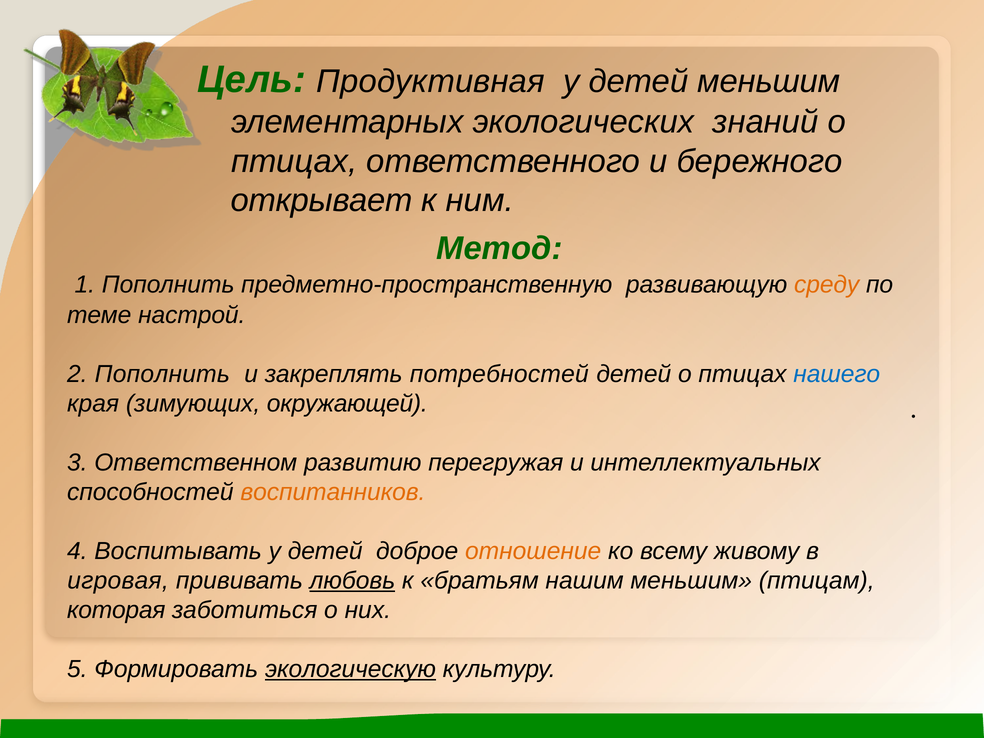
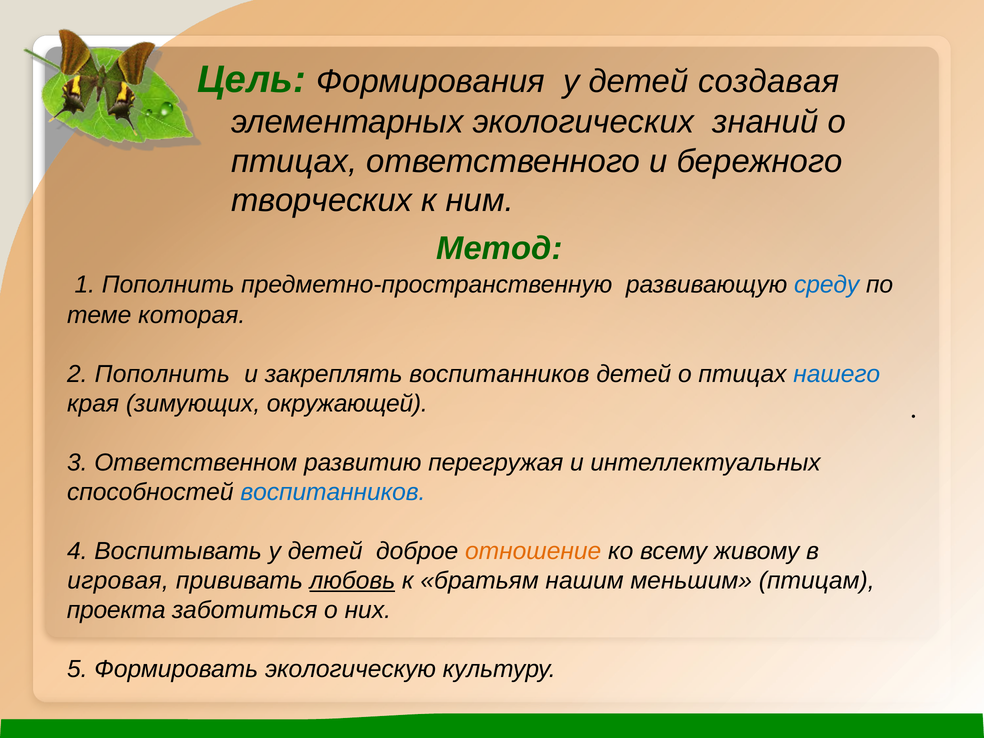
Продуктивная: Продуктивная -> Формирования
детей меньшим: меньшим -> создавая
открывает: открывает -> творческих
среду colour: orange -> blue
настрой: настрой -> которая
закреплять потребностей: потребностей -> воспитанников
воспитанников at (333, 492) colour: orange -> blue
которая: которая -> проекта
экологическую underline: present -> none
